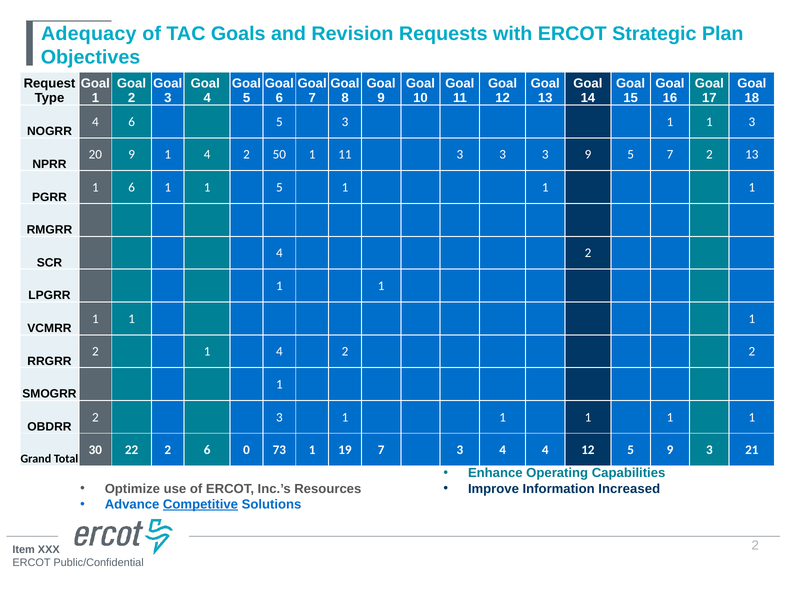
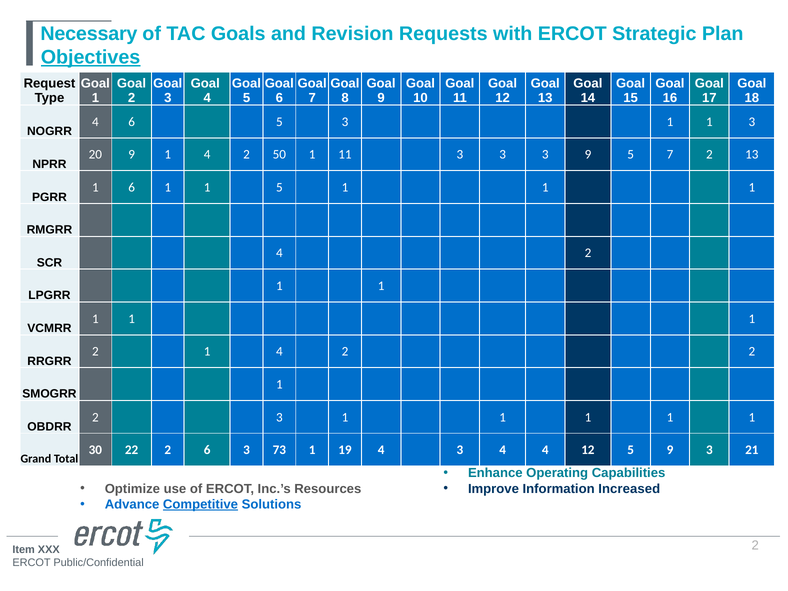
Adequacy: Adequacy -> Necessary
Objectives underline: none -> present
6 0: 0 -> 3
19 7: 7 -> 4
